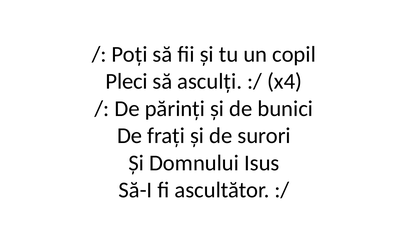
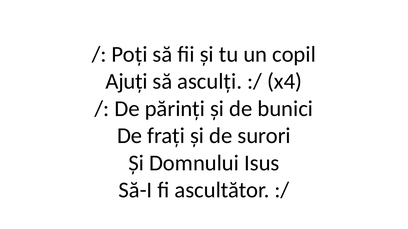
Pleci: Pleci -> Ajuți
